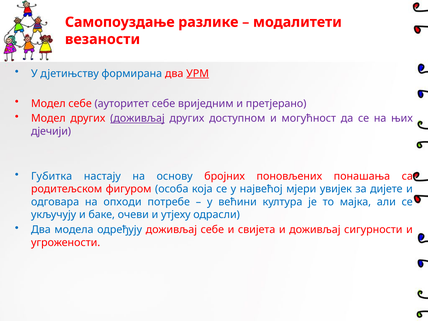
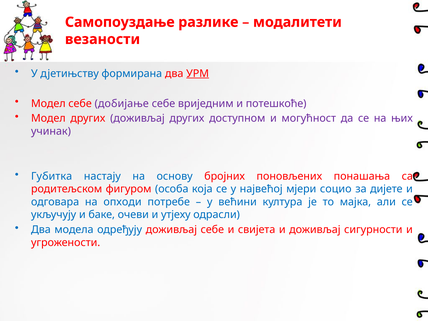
ауторитет: ауторитет -> добијање
претјерано: претјерано -> потешкоће
доживљај at (137, 118) underline: present -> none
дјечији: дјечији -> учинак
увијек: увијек -> социо
